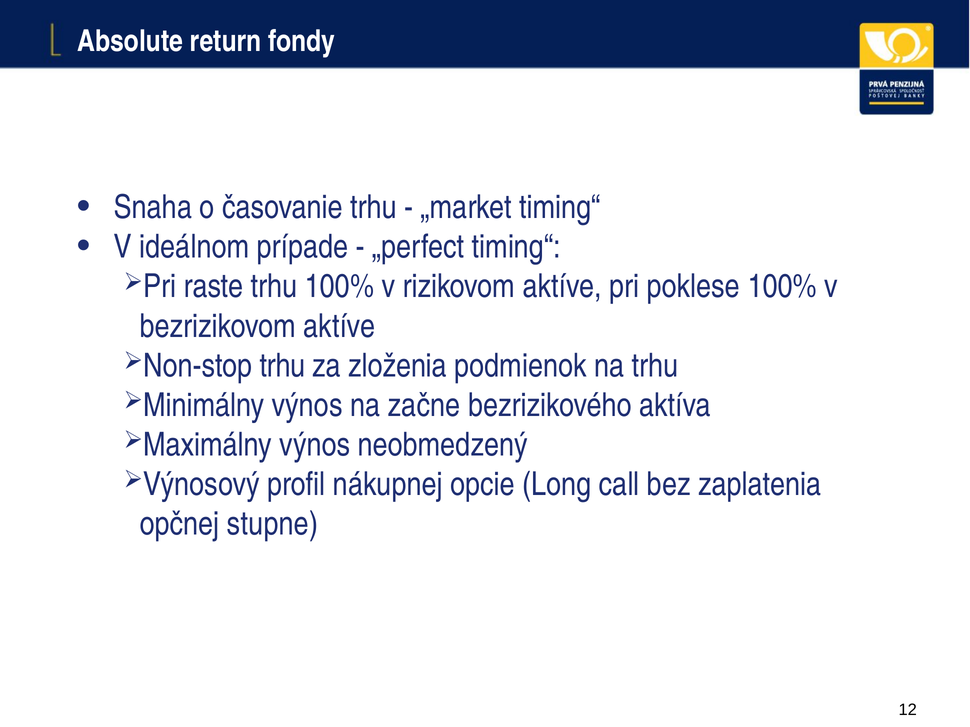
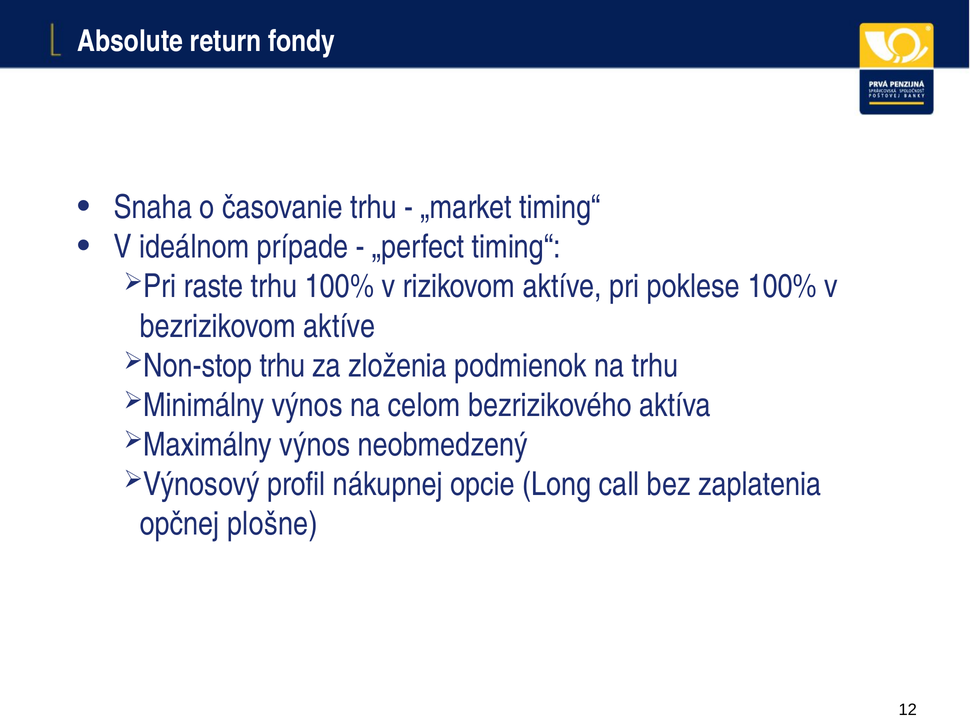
začne: začne -> celom
stupne: stupne -> plošne
